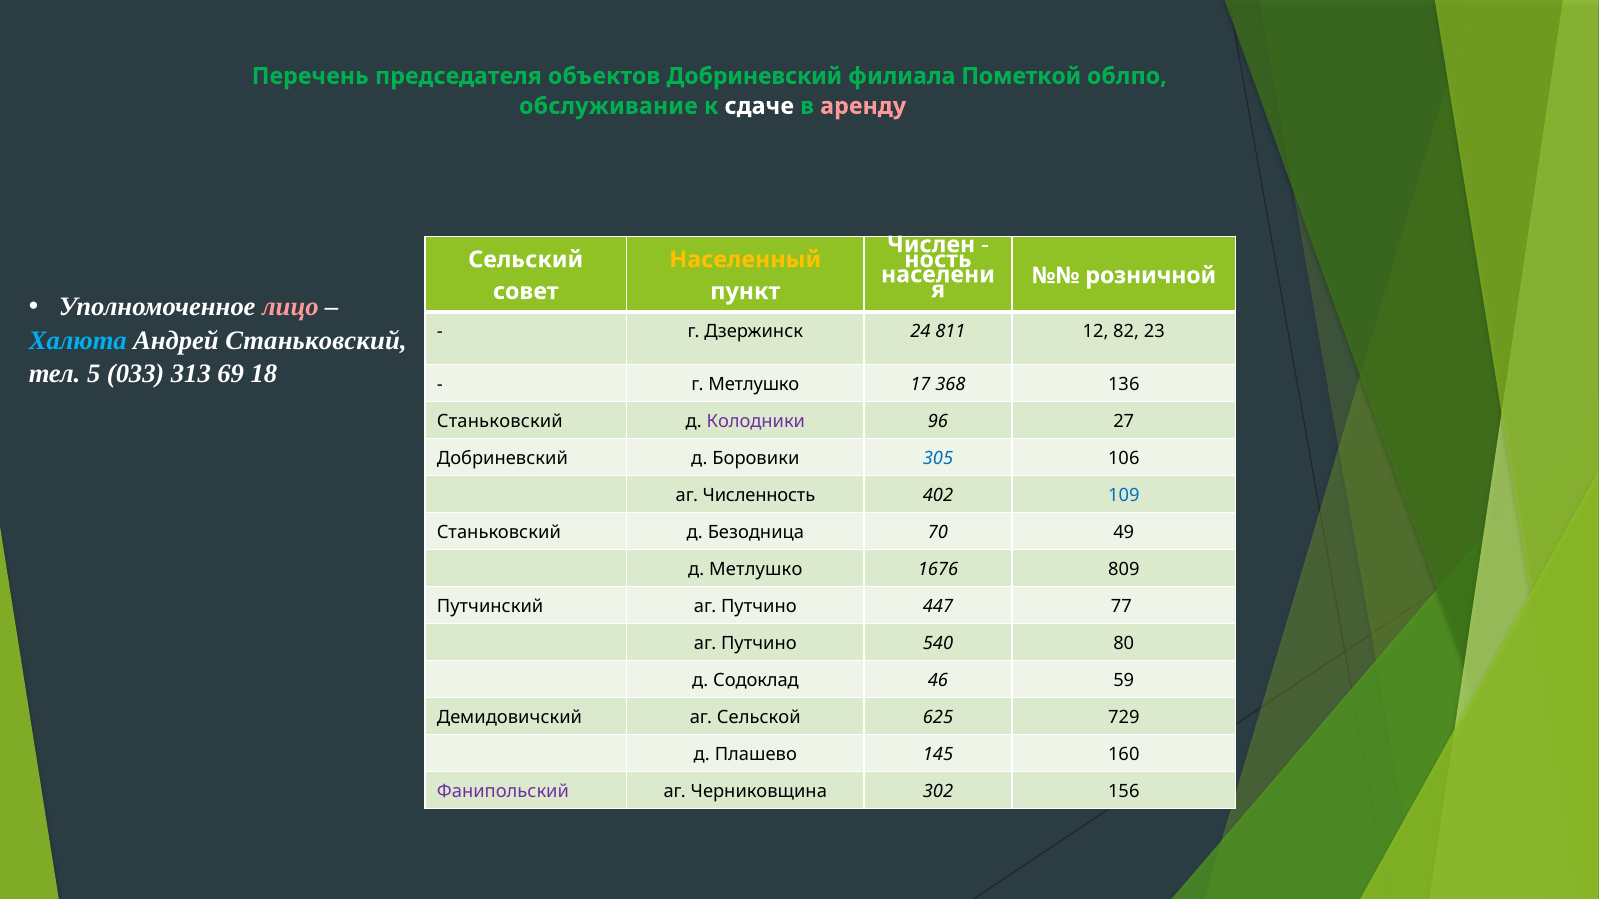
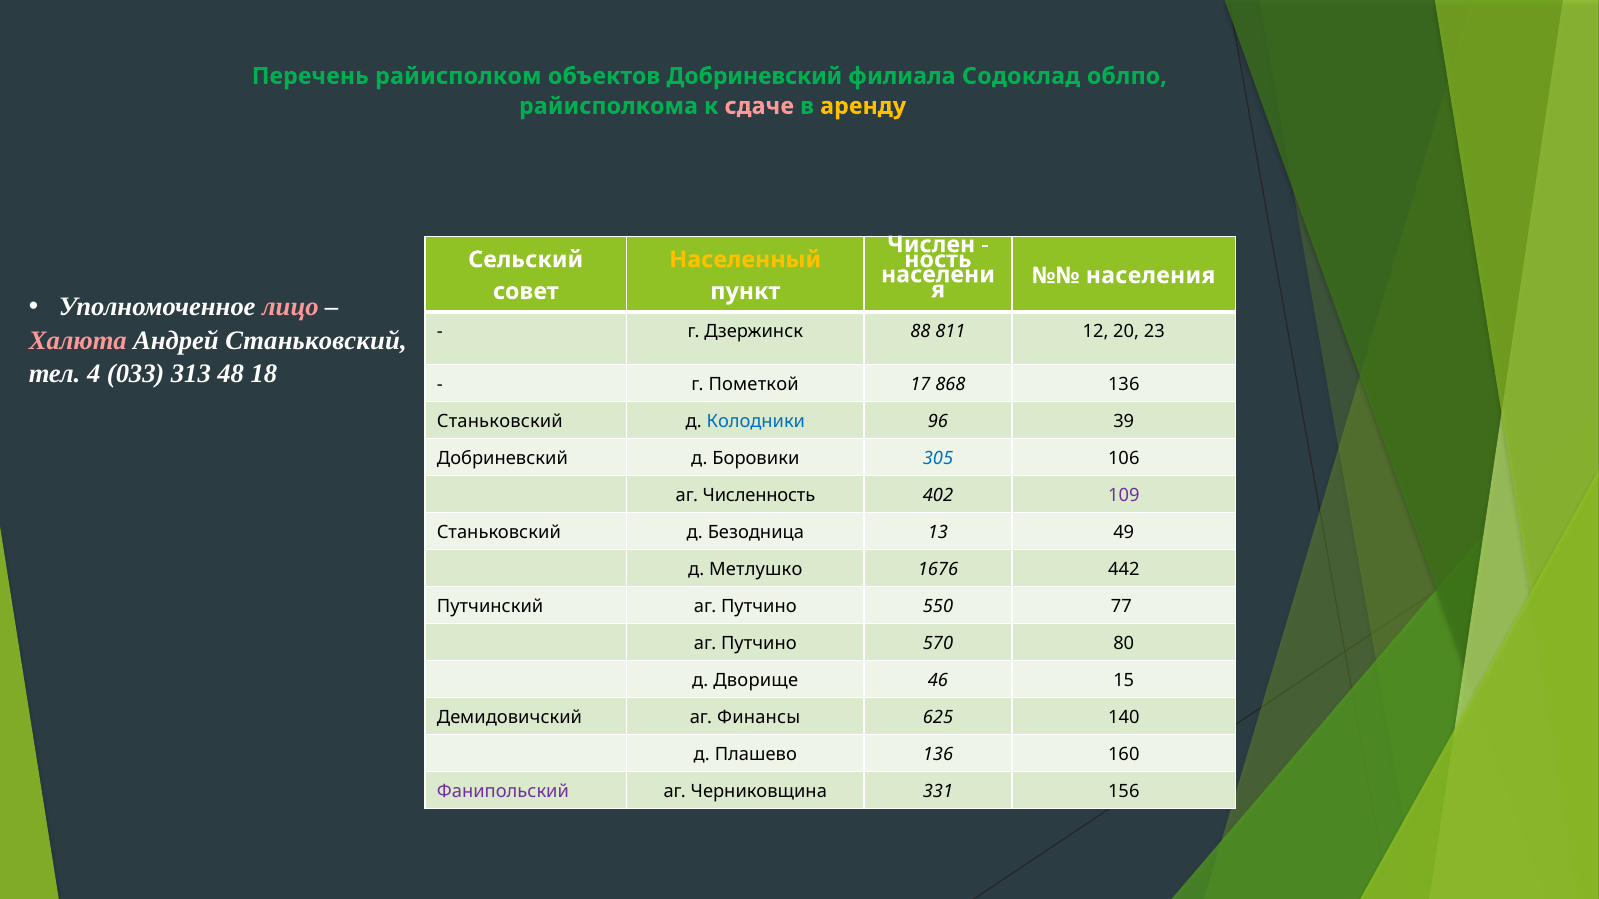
председателя: председателя -> райисполком
Пометкой: Пометкой -> Содоклад
обслуживание: обслуживание -> райисполкома
сдаче colour: white -> pink
аренду colour: pink -> yellow
розничной: розничной -> населения
24: 24 -> 88
82: 82 -> 20
Халюта colour: light blue -> pink
5: 5 -> 4
69: 69 -> 48
г Метлушко: Метлушко -> Пометкой
368: 368 -> 868
Колодники colour: purple -> blue
27: 27 -> 39
109 colour: blue -> purple
70: 70 -> 13
809: 809 -> 442
447: 447 -> 550
540: 540 -> 570
Содоклад: Содоклад -> Дворище
59: 59 -> 15
Сельской: Сельской -> Финансы
729: 729 -> 140
Плашево 145: 145 -> 136
302: 302 -> 331
